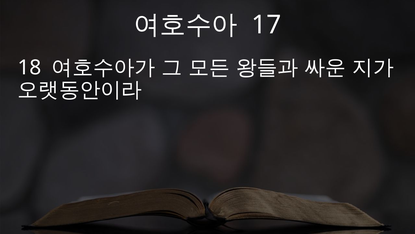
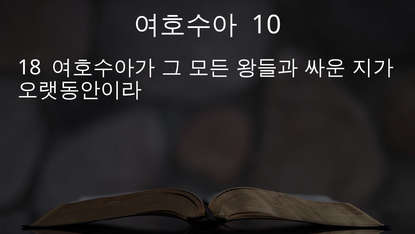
17: 17 -> 10
